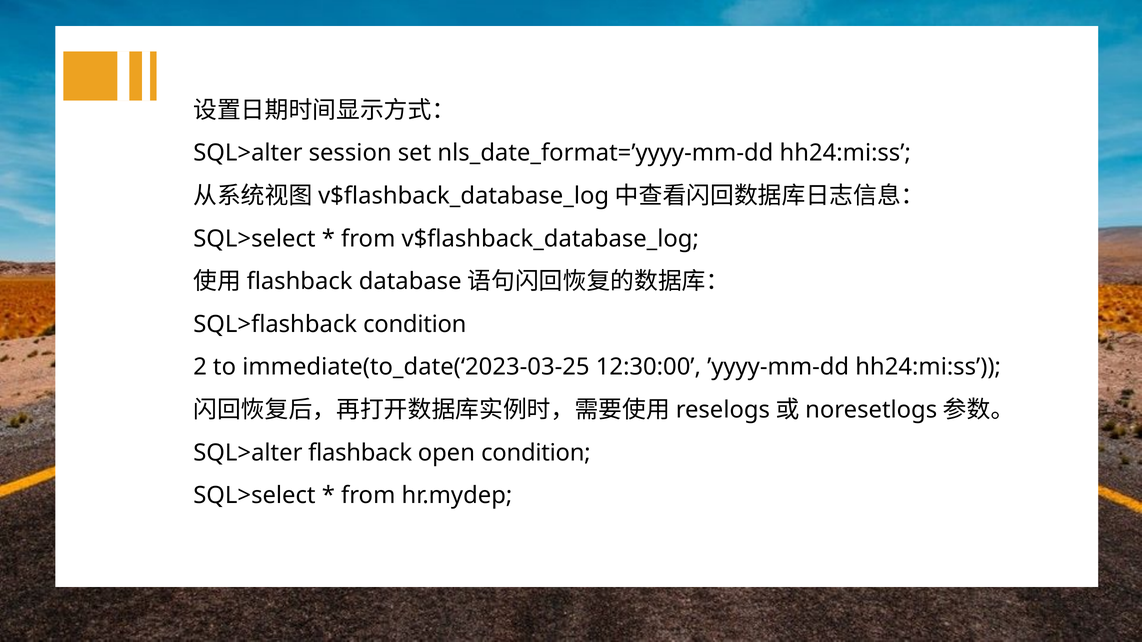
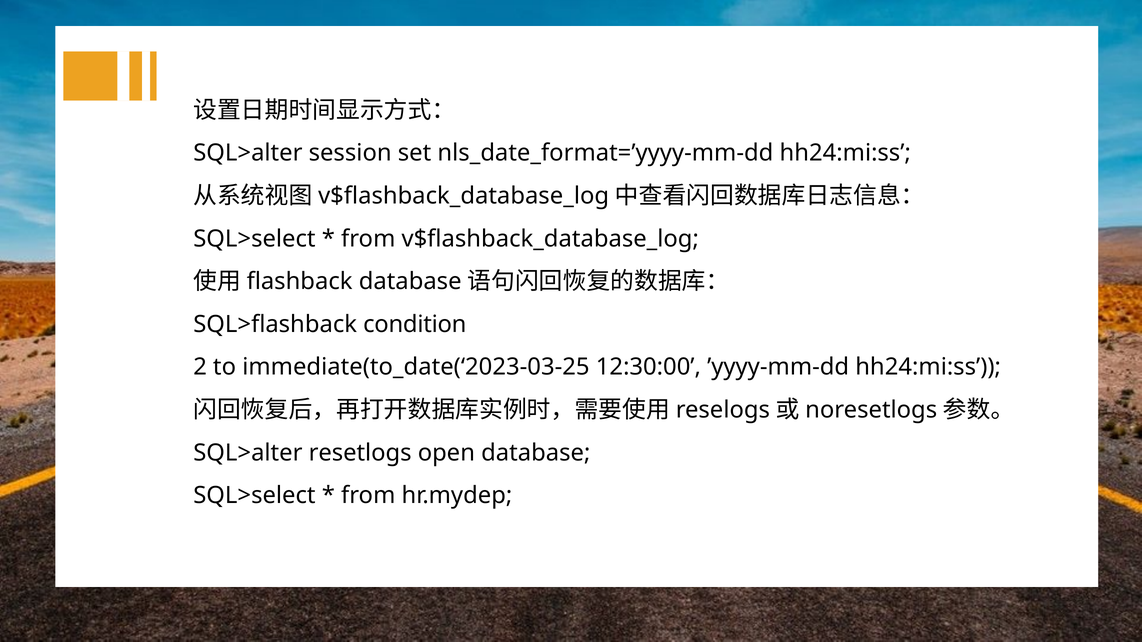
SQL>alter flashback: flashback -> resetlogs
open condition: condition -> database
